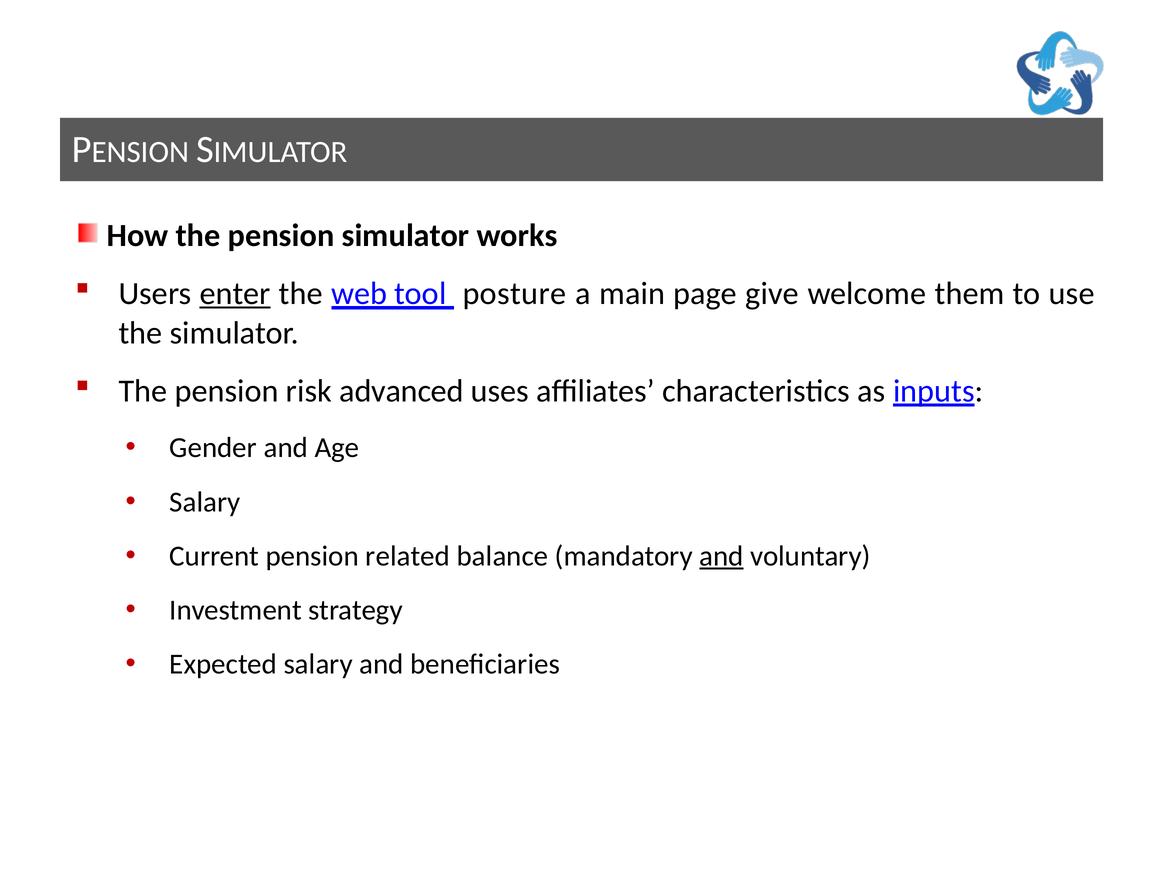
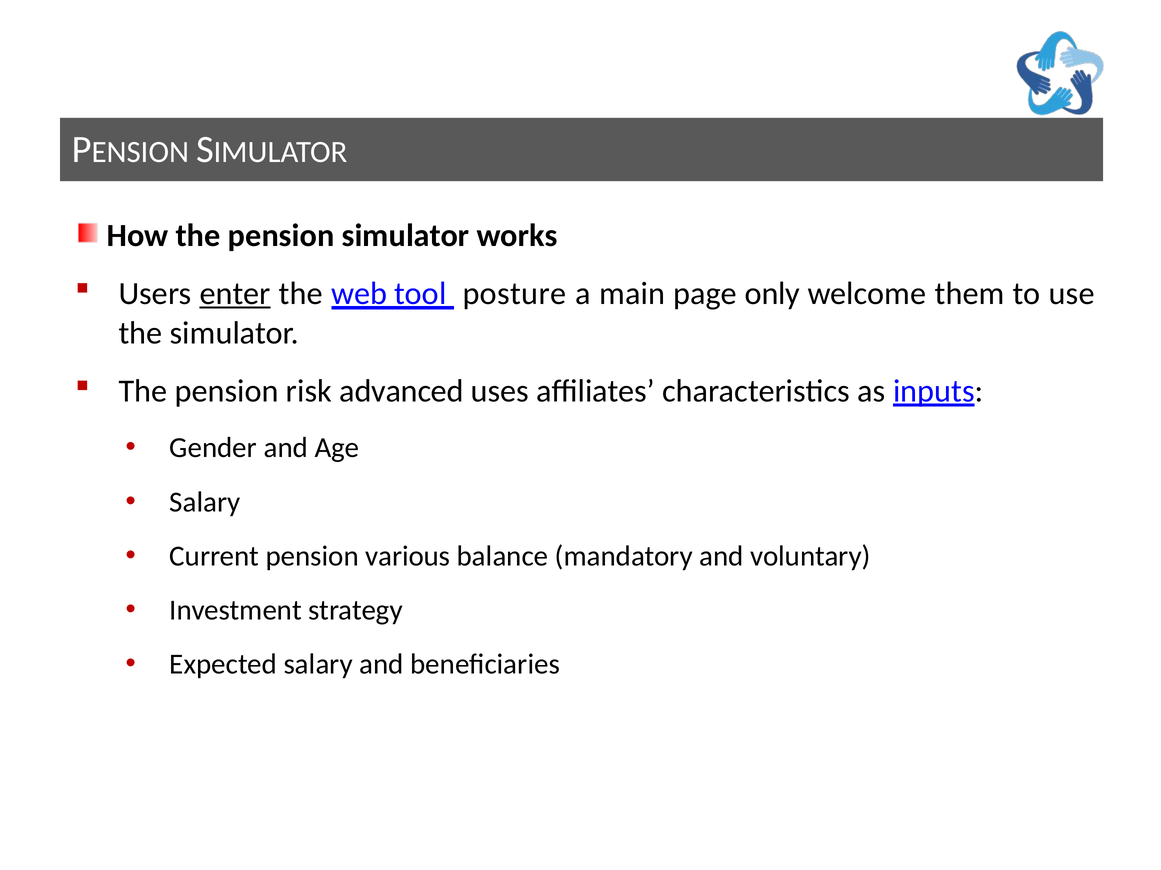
give: give -> only
related: related -> various
and at (722, 557) underline: present -> none
